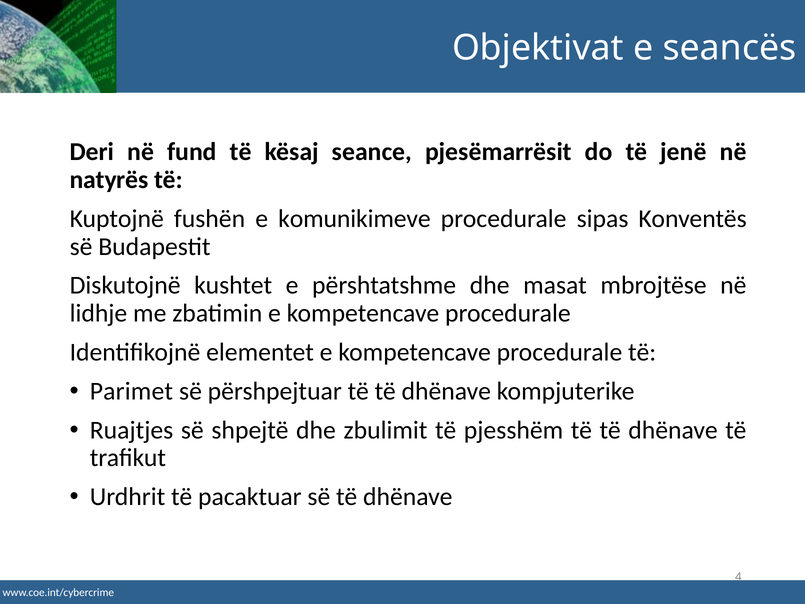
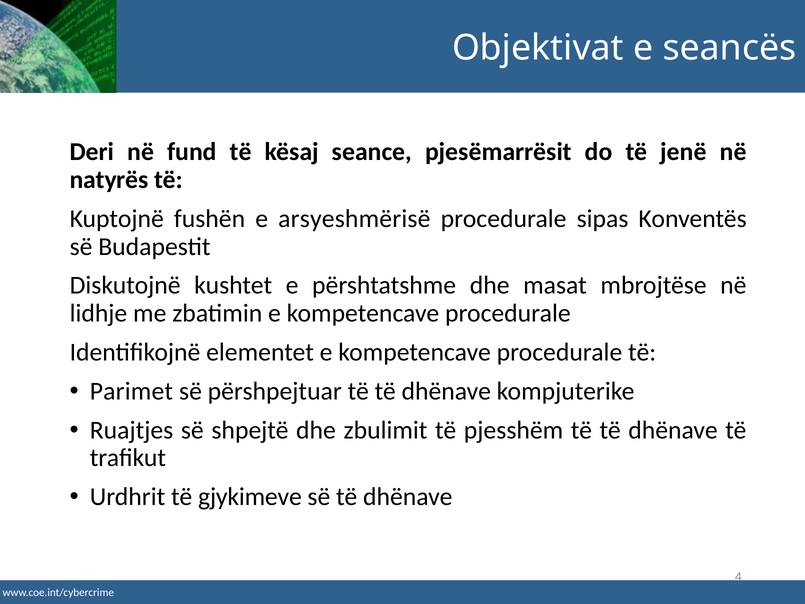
komunikimeve: komunikimeve -> arsyeshmërisë
pacaktuar: pacaktuar -> gjykimeve
